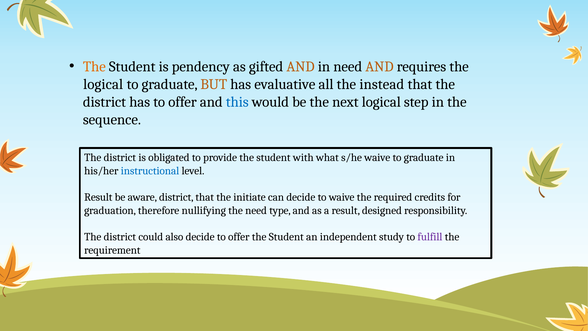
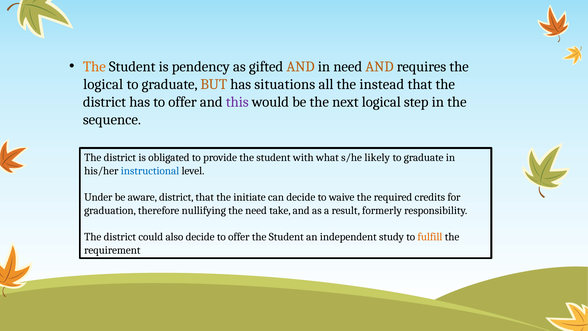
evaluative: evaluative -> situations
this colour: blue -> purple
s/he waive: waive -> likely
Result at (98, 197): Result -> Under
type: type -> take
designed: designed -> formerly
fulfill colour: purple -> orange
